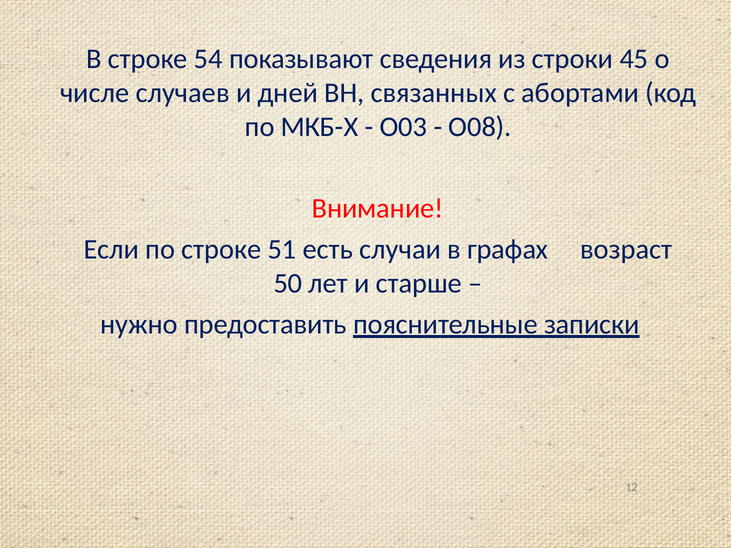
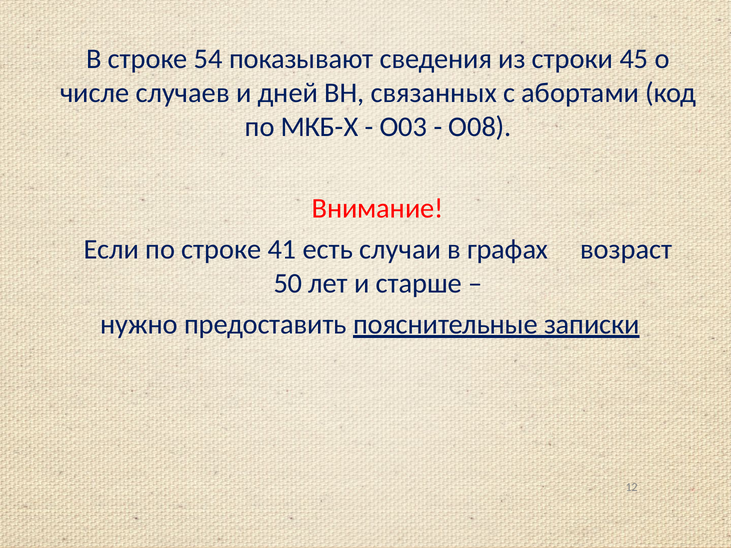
51: 51 -> 41
